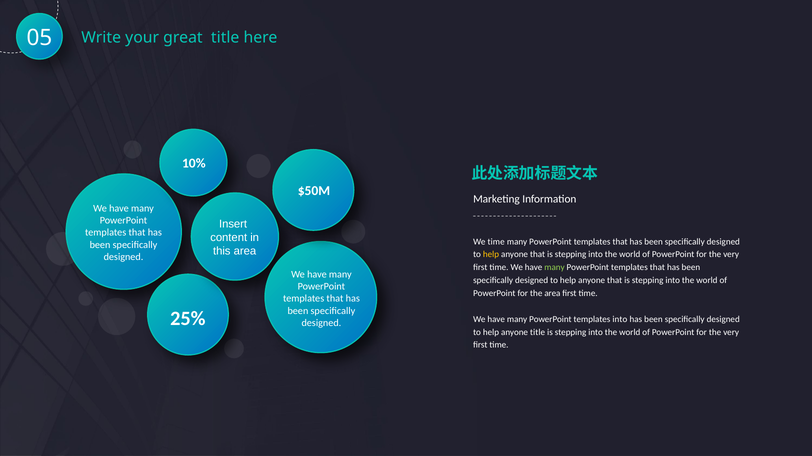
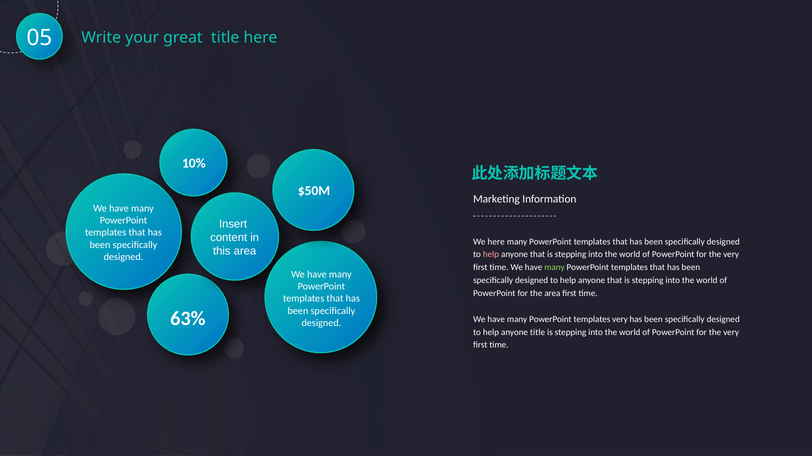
We time: time -> here
help at (491, 255) colour: yellow -> pink
25%: 25% -> 63%
templates into: into -> very
